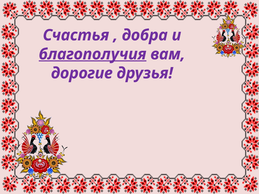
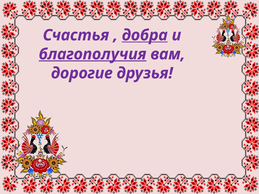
добра underline: none -> present
